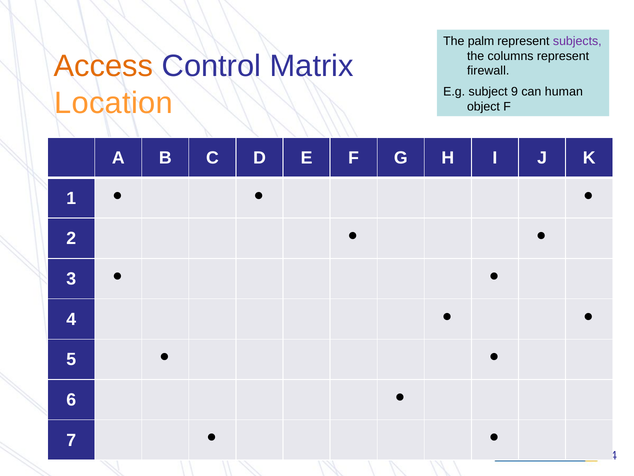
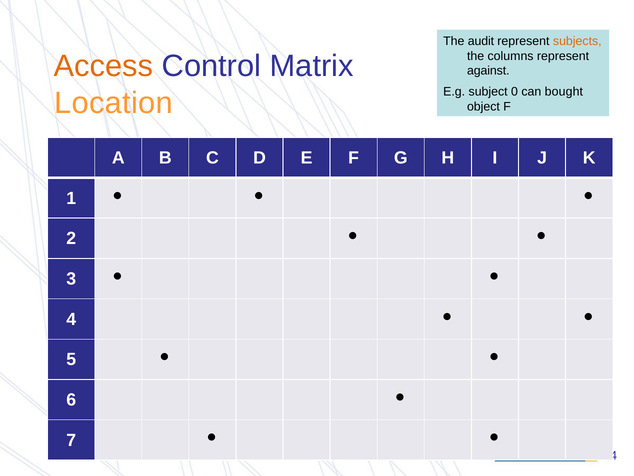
palm: palm -> audit
subjects colour: purple -> orange
firewall: firewall -> against
9: 9 -> 0
human: human -> bought
